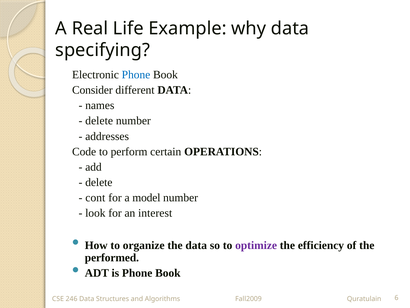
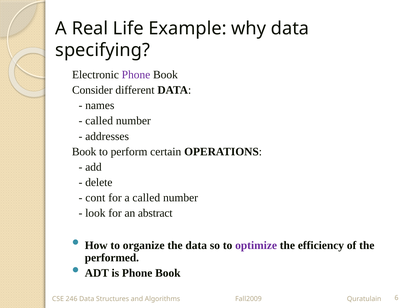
Phone at (136, 75) colour: blue -> purple
delete at (99, 121): delete -> called
Code at (84, 151): Code -> Book
a model: model -> called
interest: interest -> abstract
